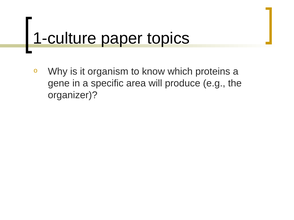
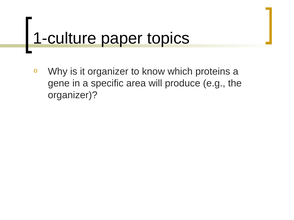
it organism: organism -> organizer
